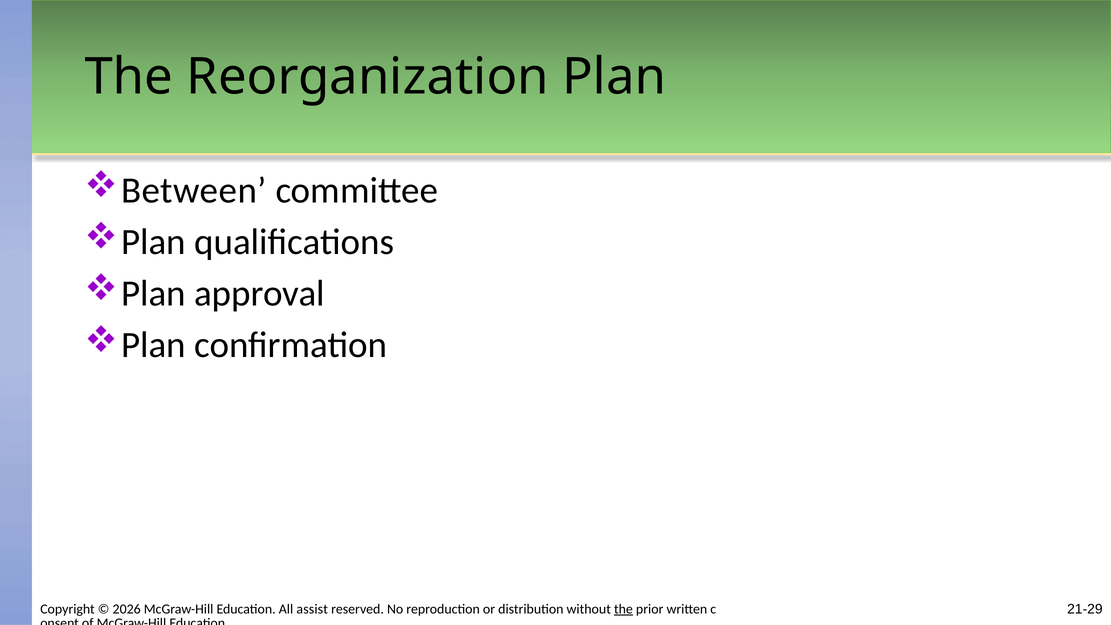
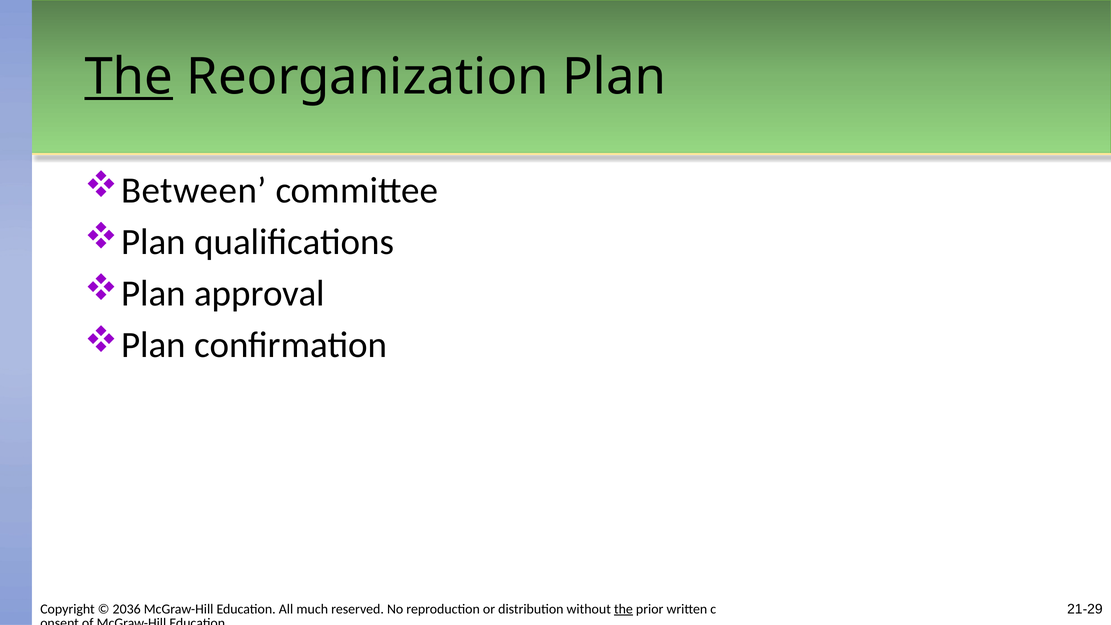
The at (129, 77) underline: none -> present
2026: 2026 -> 2036
assist: assist -> much
